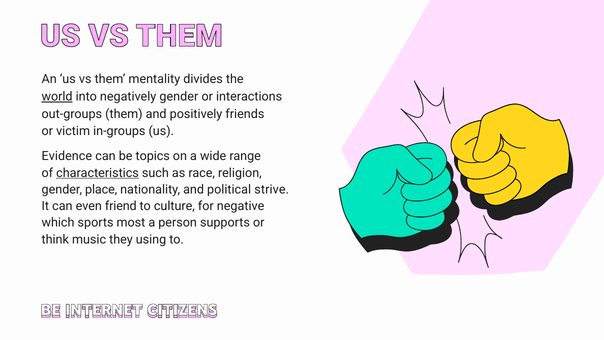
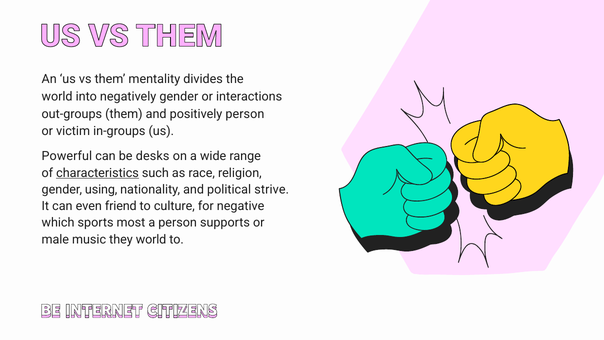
world at (57, 96) underline: present -> none
positively friends: friends -> person
Evidence: Evidence -> Powerful
topics: topics -> desks
place: place -> using
think: think -> male
they using: using -> world
